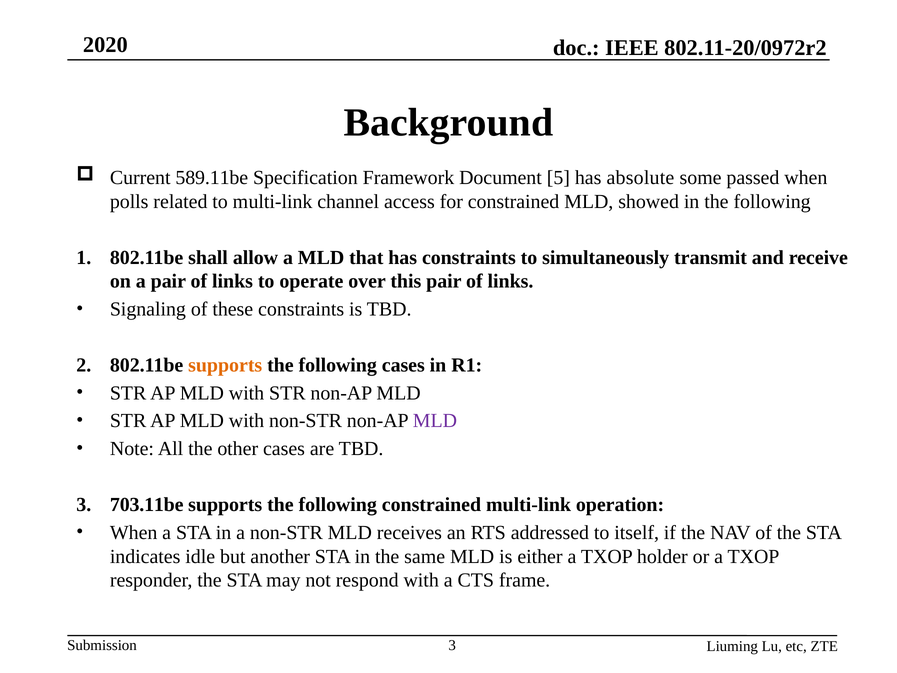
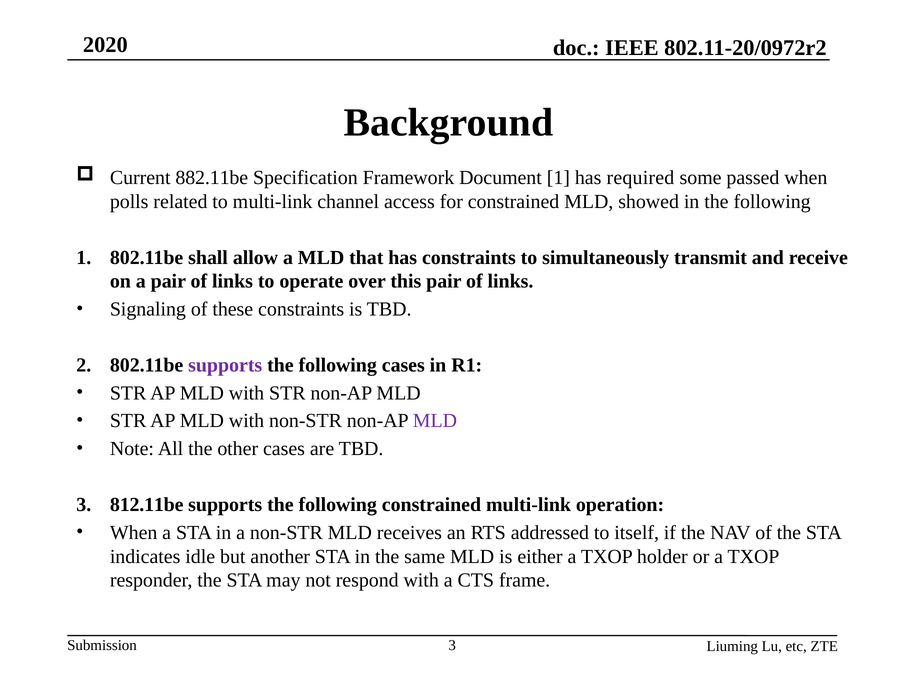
589.11be: 589.11be -> 882.11be
Document 5: 5 -> 1
absolute: absolute -> required
supports at (225, 365) colour: orange -> purple
703.11be: 703.11be -> 812.11be
